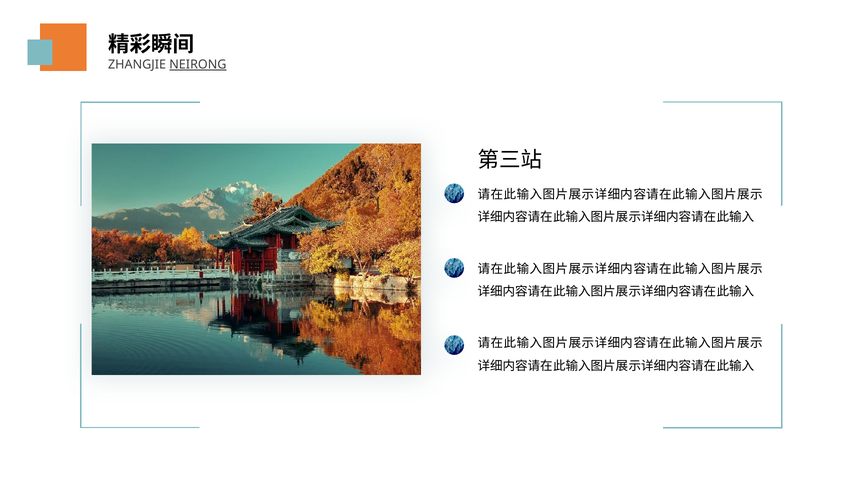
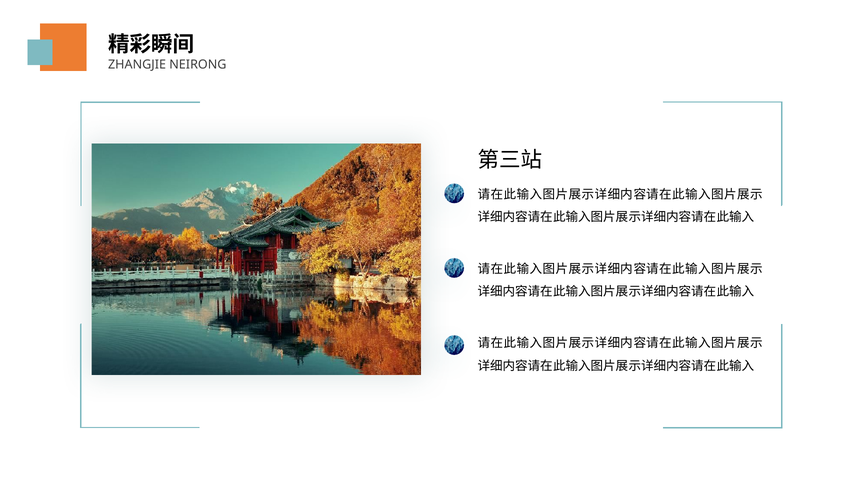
NEIRONG underline: present -> none
